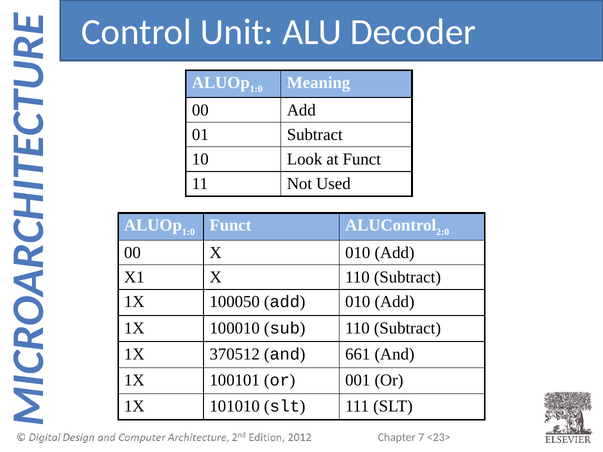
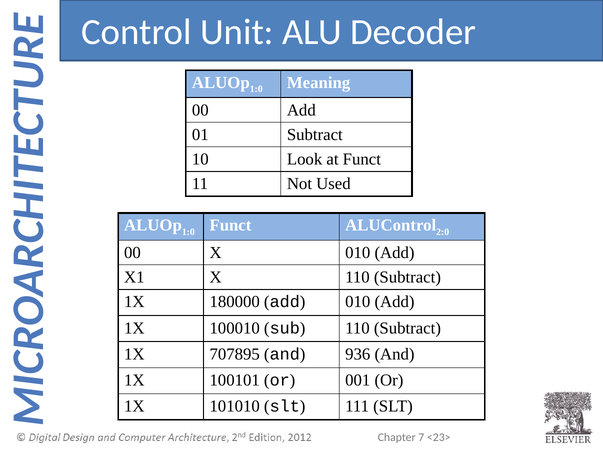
100050: 100050 -> 180000
370512: 370512 -> 707895
661: 661 -> 936
